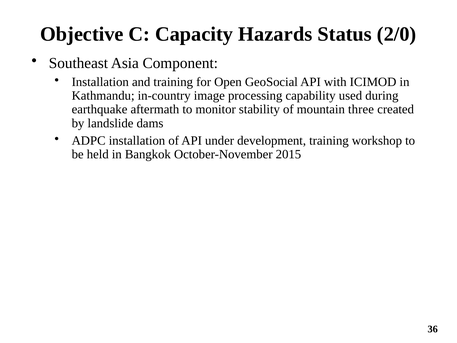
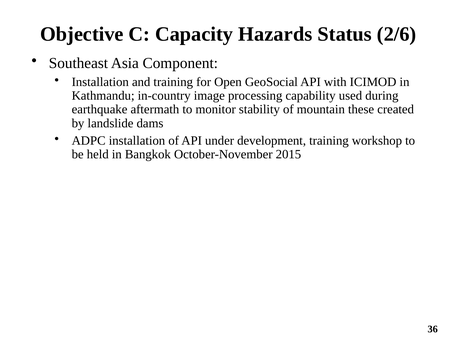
2/0: 2/0 -> 2/6
three: three -> these
